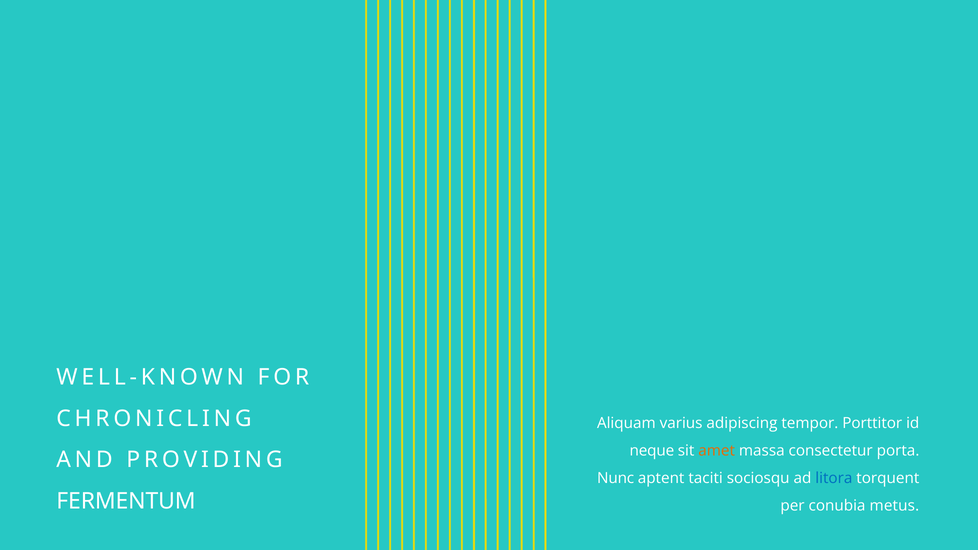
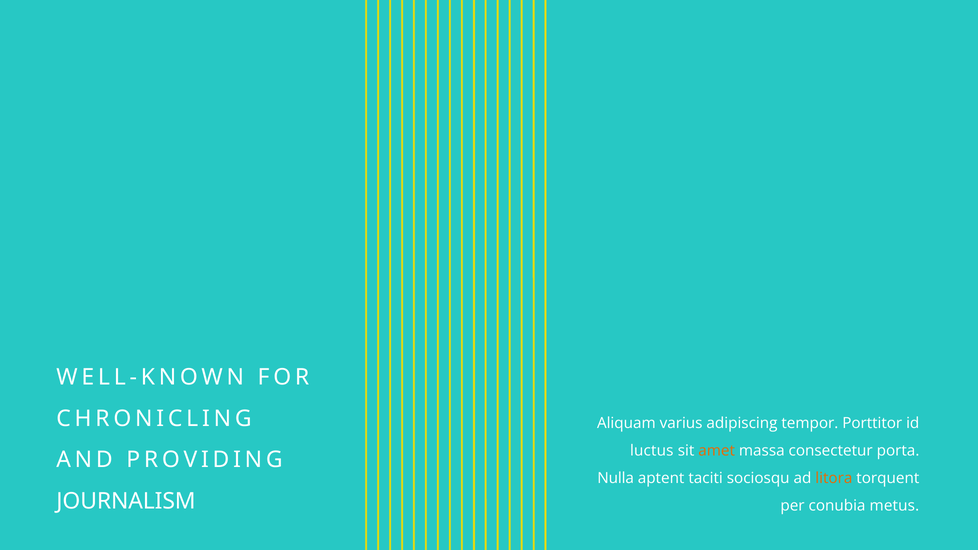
neque: neque -> luctus
Nunc: Nunc -> Nulla
litora colour: blue -> orange
FERMENTUM: FERMENTUM -> JOURNALISM
